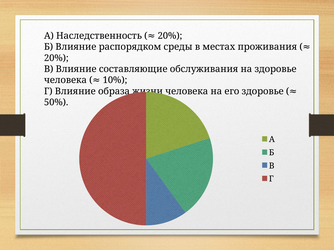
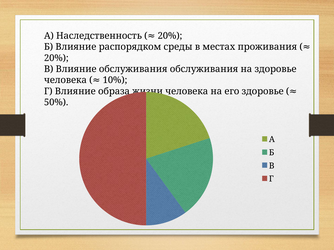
Влияние составляющие: составляющие -> обслуживания
